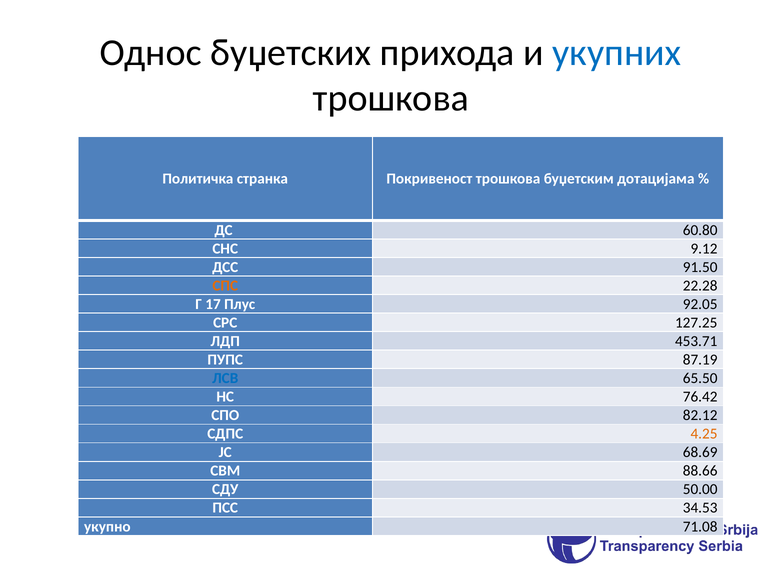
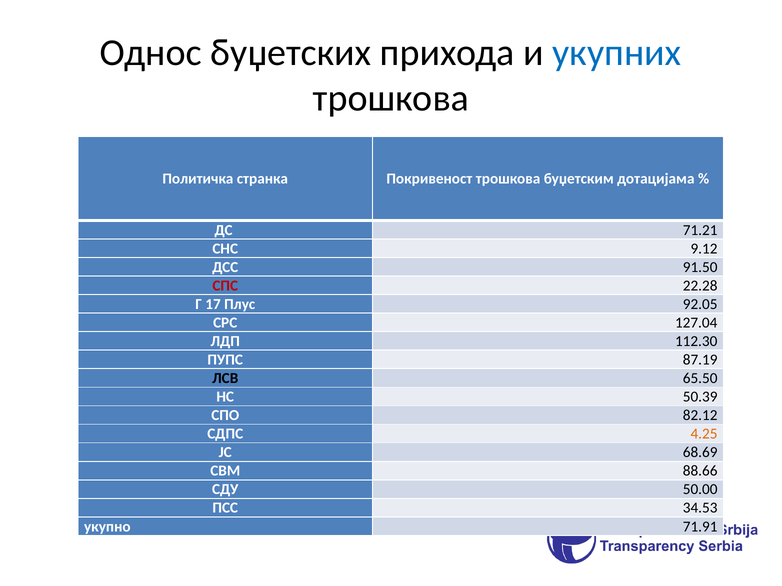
60.80: 60.80 -> 71.21
СПС colour: orange -> red
127.25: 127.25 -> 127.04
453.71: 453.71 -> 112.30
ЛСВ colour: blue -> black
76.42: 76.42 -> 50.39
71.08: 71.08 -> 71.91
